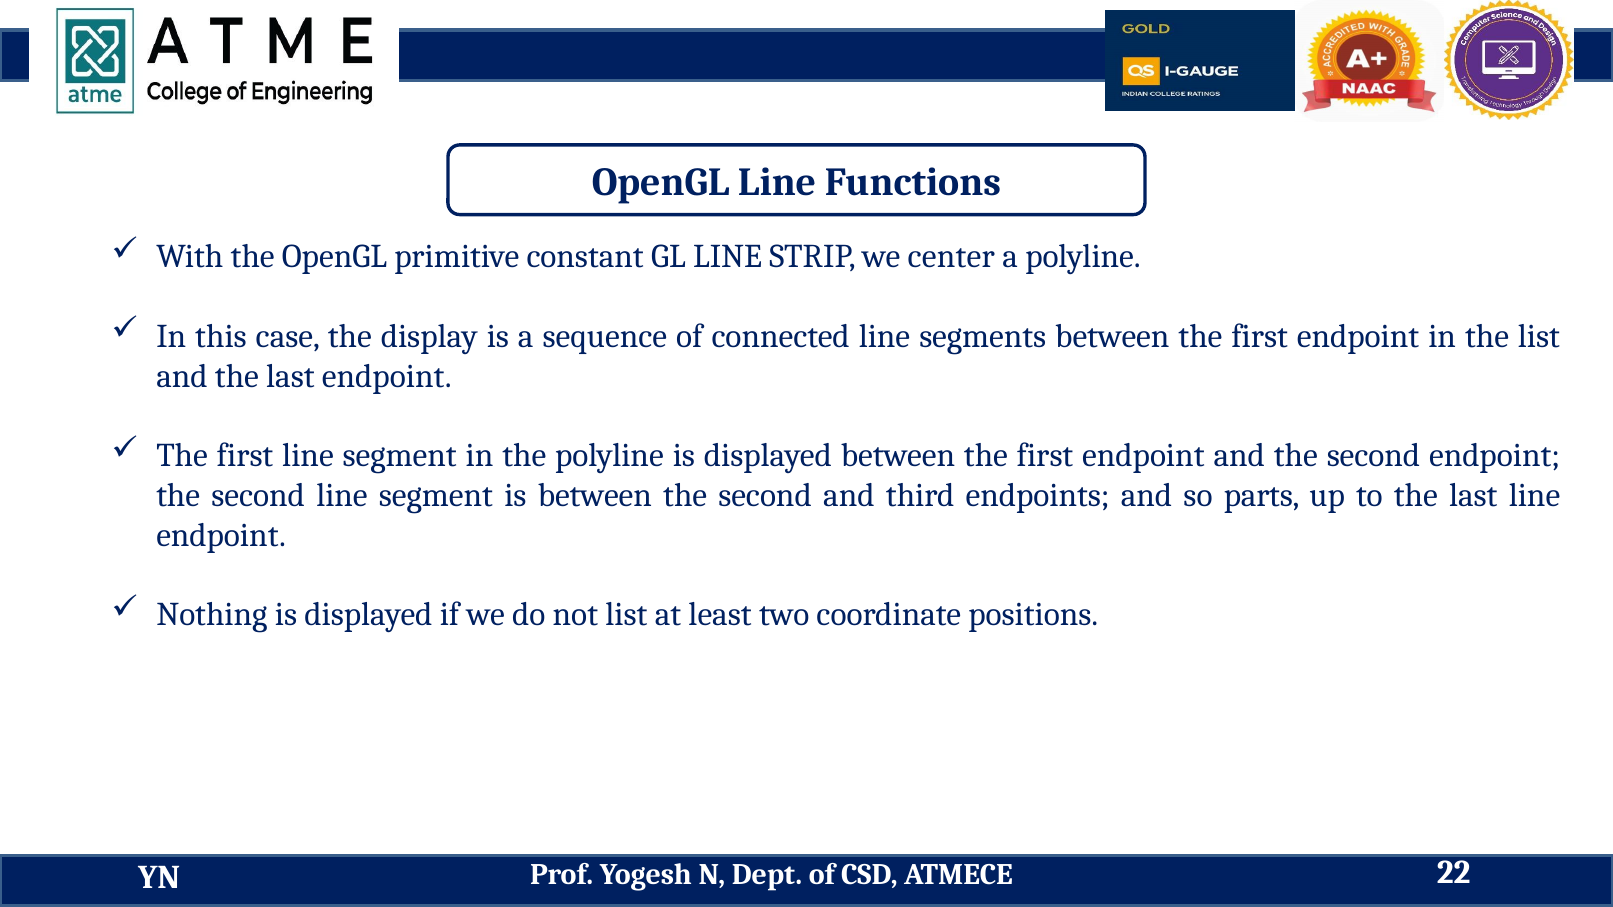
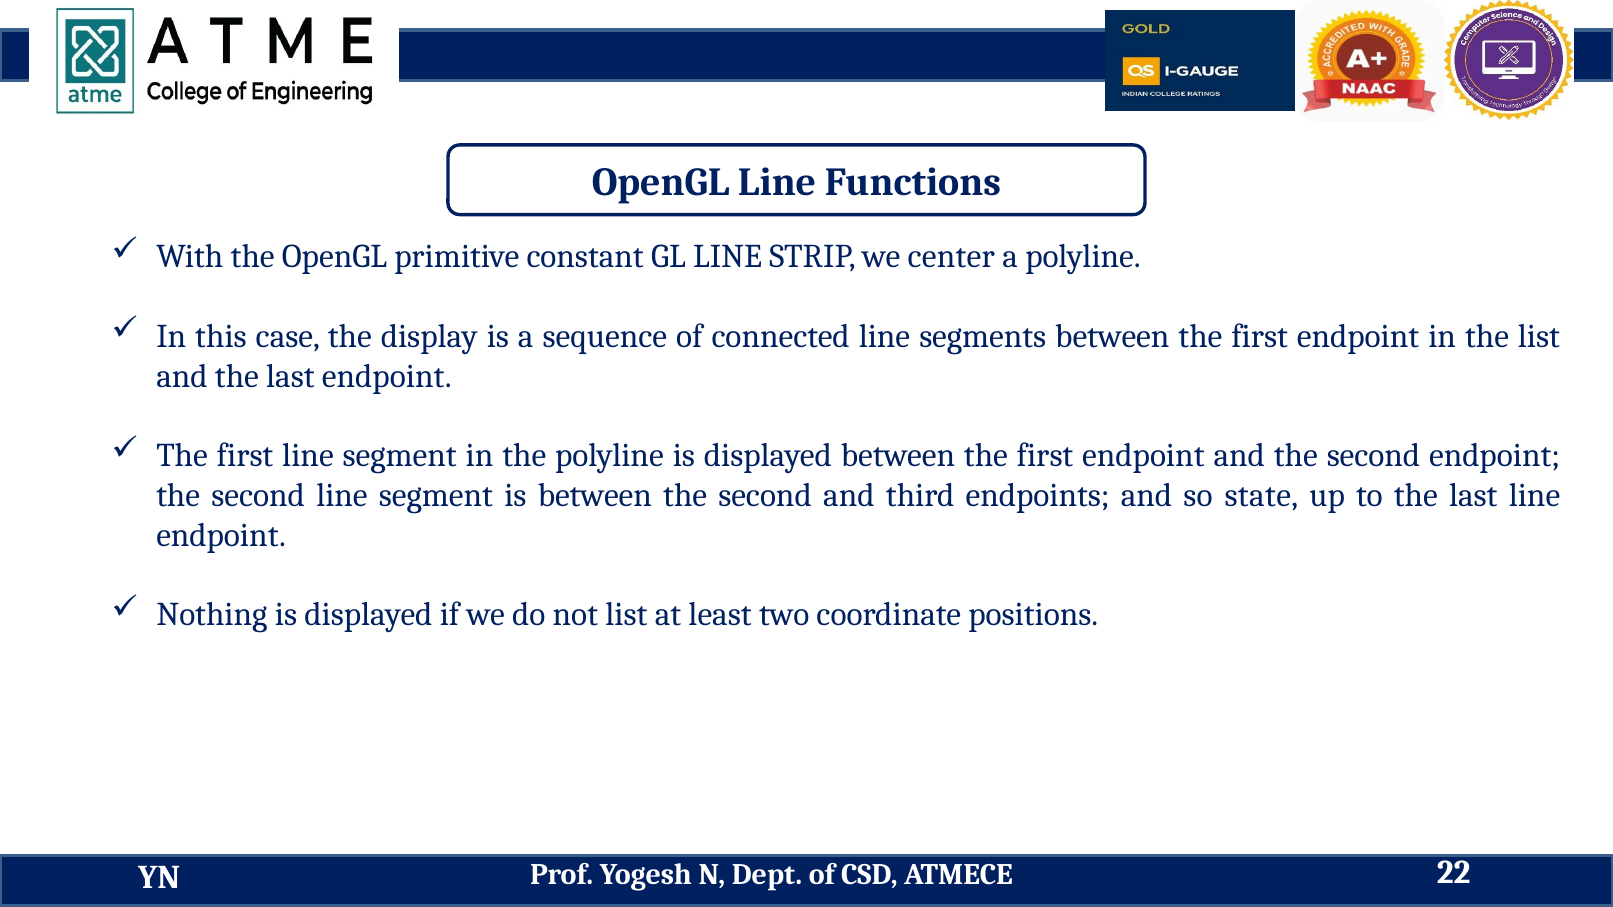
parts: parts -> state
